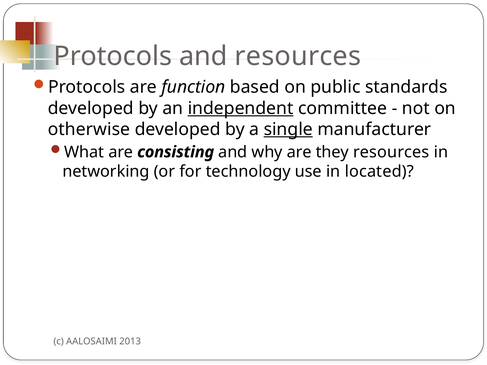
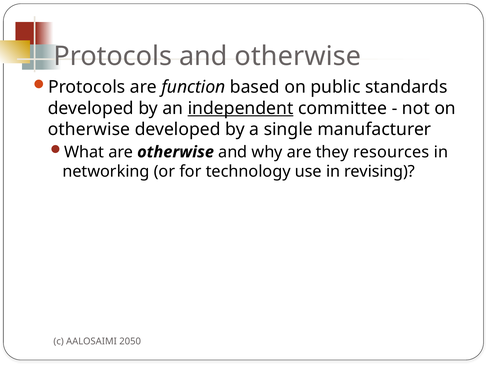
and resources: resources -> otherwise
single underline: present -> none
are consisting: consisting -> otherwise
located: located -> revising
2013: 2013 -> 2050
